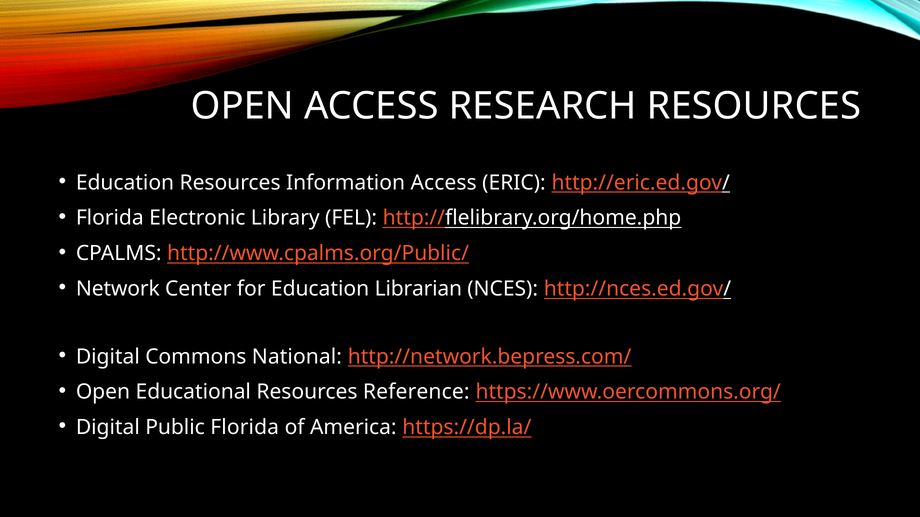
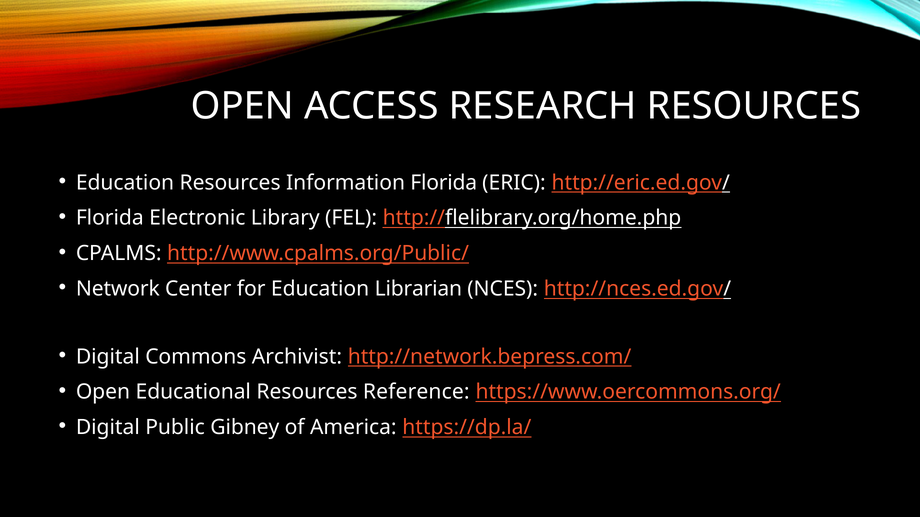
Information Access: Access -> Florida
National: National -> Archivist
Public Florida: Florida -> Gibney
